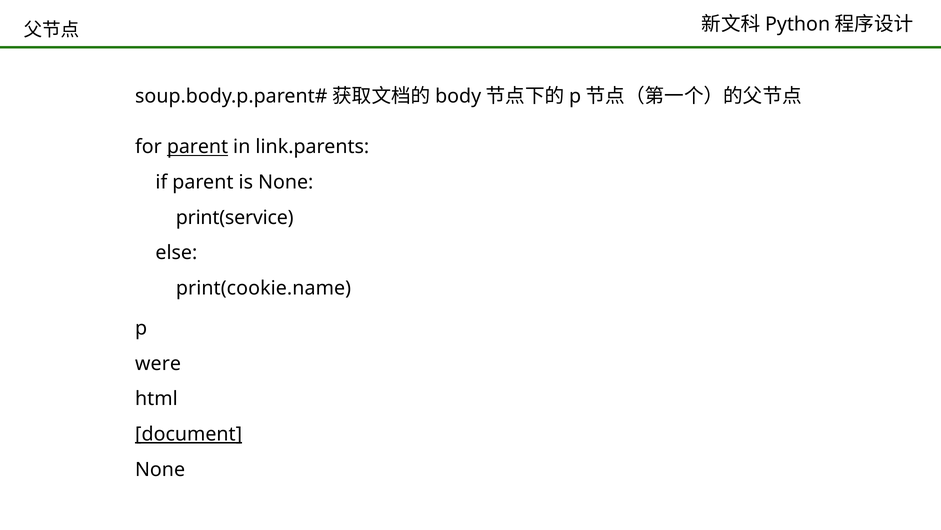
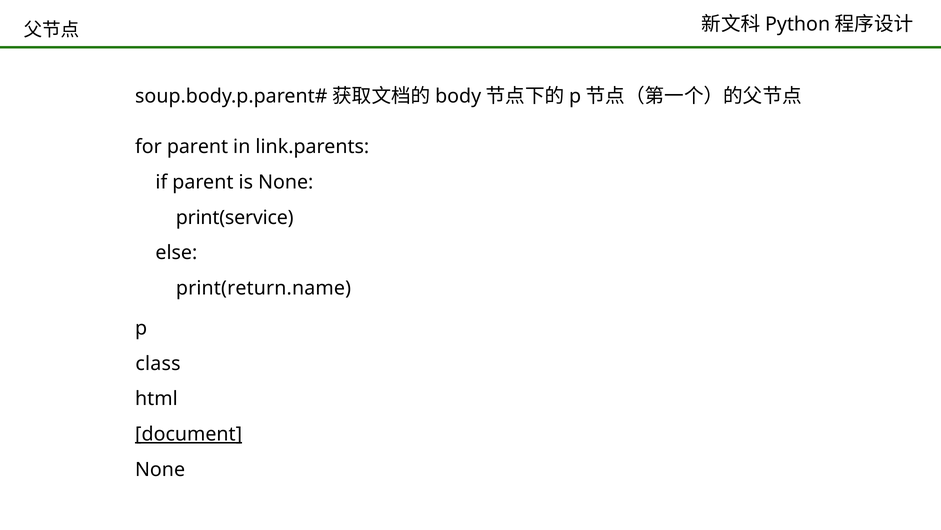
parent at (197, 147) underline: present -> none
print(cookie.name: print(cookie.name -> print(return.name
were: were -> class
